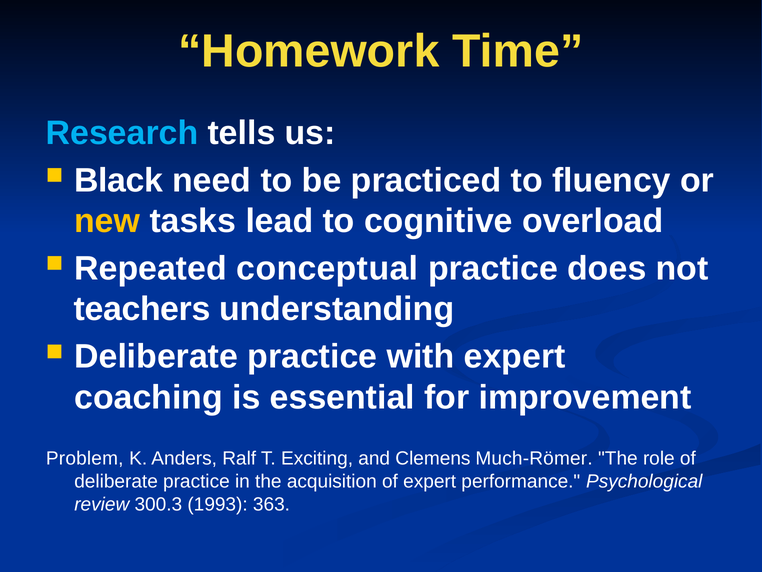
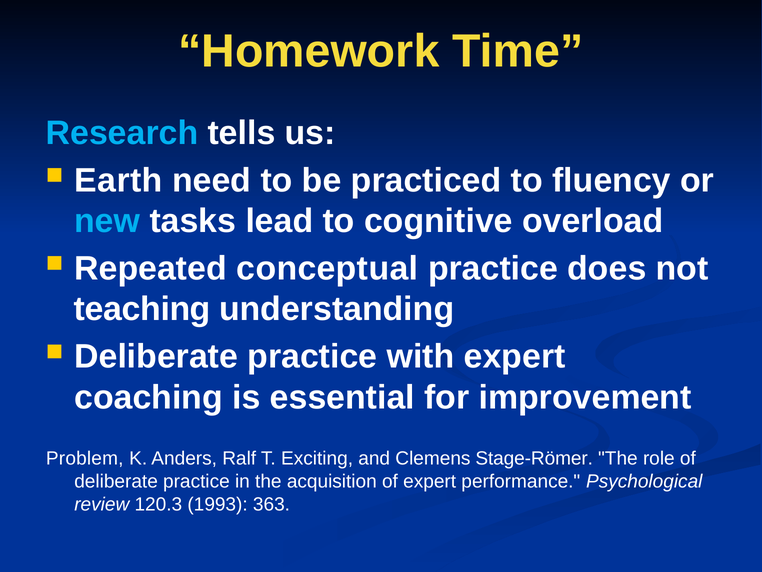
Black: Black -> Earth
new colour: yellow -> light blue
teachers: teachers -> teaching
Much-Römer: Much-Römer -> Stage-Römer
300.3: 300.3 -> 120.3
